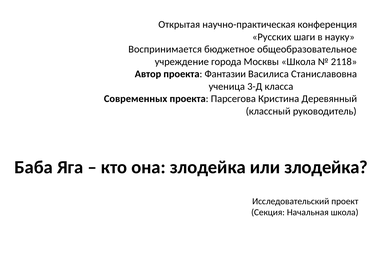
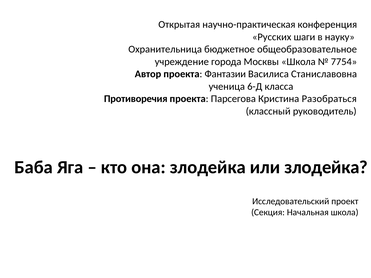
Воспринимается: Воспринимается -> Охранительница
2118: 2118 -> 7754
3-Д: 3-Д -> 6-Д
Современных: Современных -> Противоречия
Деревянный: Деревянный -> Разобраться
